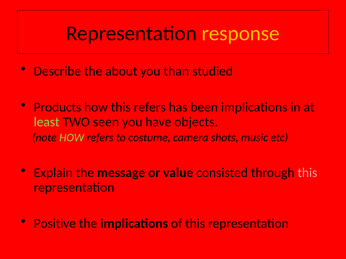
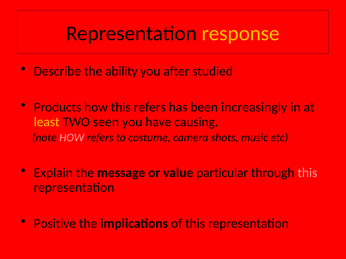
about: about -> ability
than: than -> after
been implications: implications -> increasingly
least colour: light green -> yellow
objects: objects -> causing
HOW at (72, 138) colour: light green -> pink
consisted: consisted -> particular
